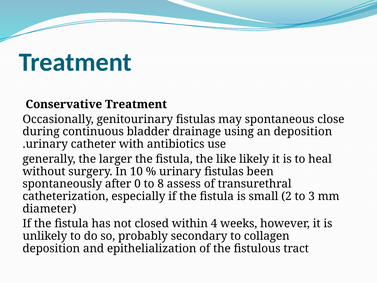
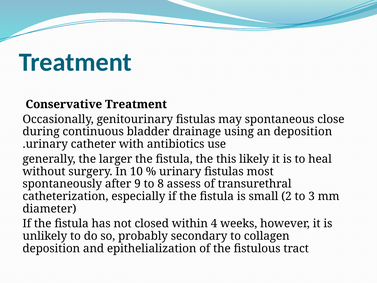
like: like -> this
been: been -> most
0: 0 -> 9
